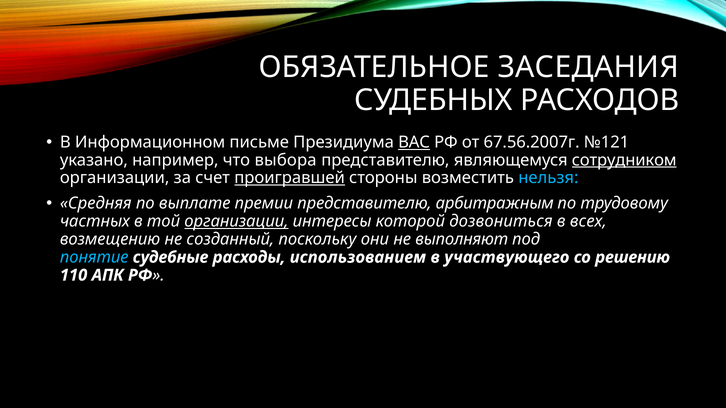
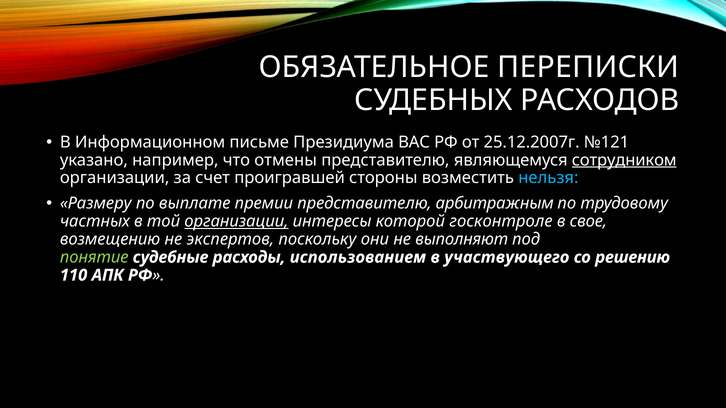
ЗАСЕДАНИЯ: ЗАСЕДАНИЯ -> ПЕРЕПИСКИ
ВАС underline: present -> none
67.56.2007г: 67.56.2007г -> 25.12.2007г
выбора: выбора -> отмены
проигравшей underline: present -> none
Средняя: Средняя -> Размеру
дозвониться: дозвониться -> госконтроле
всех: всех -> свое
созданный: созданный -> экспертов
понятие colour: light blue -> light green
